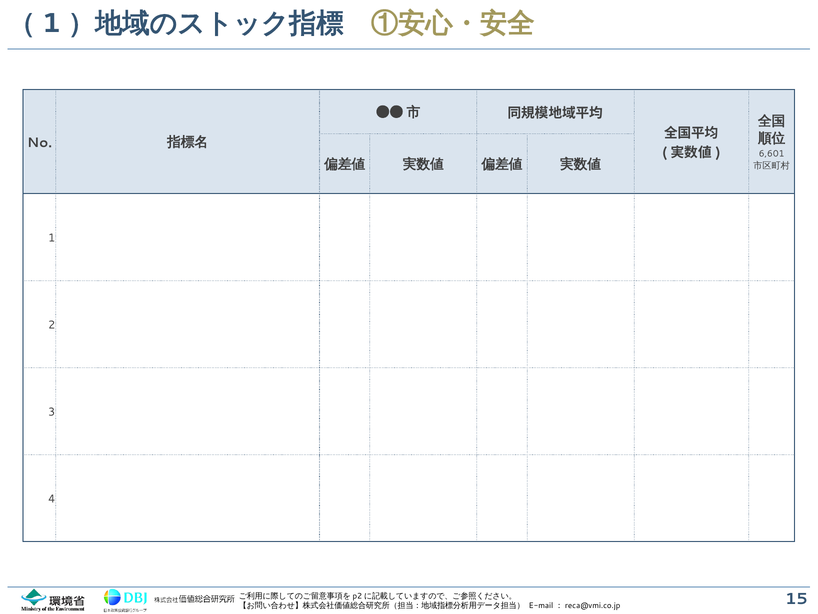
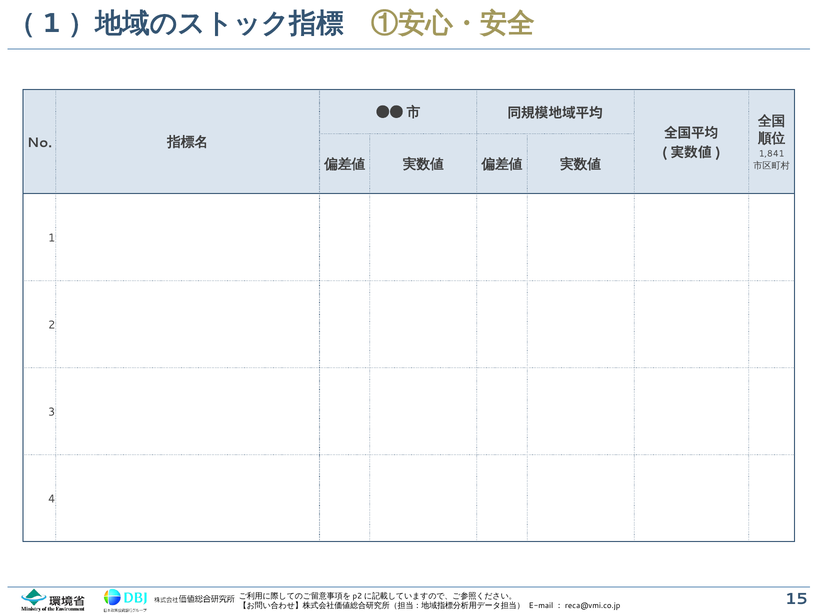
6,601: 6,601 -> 1,841
